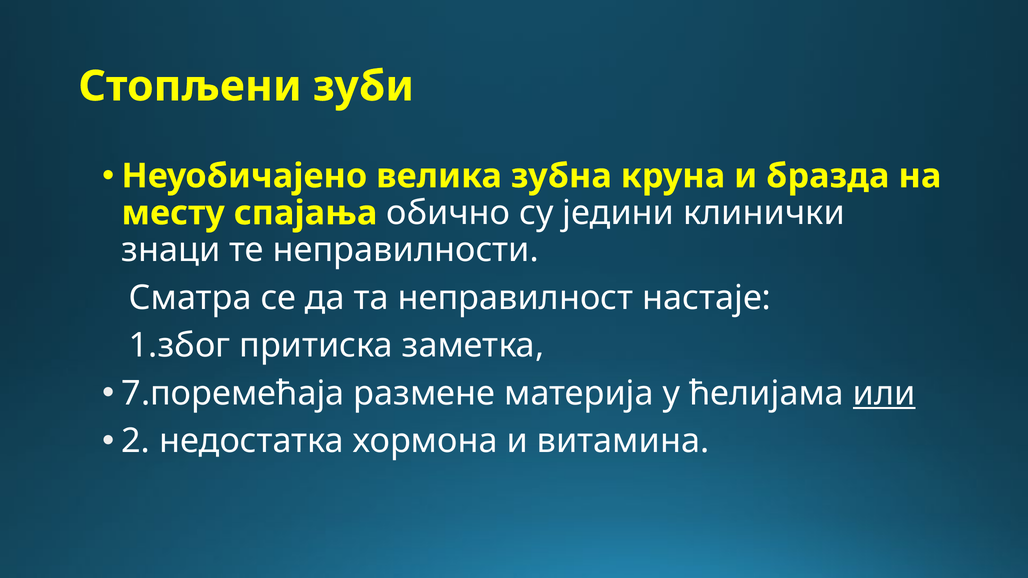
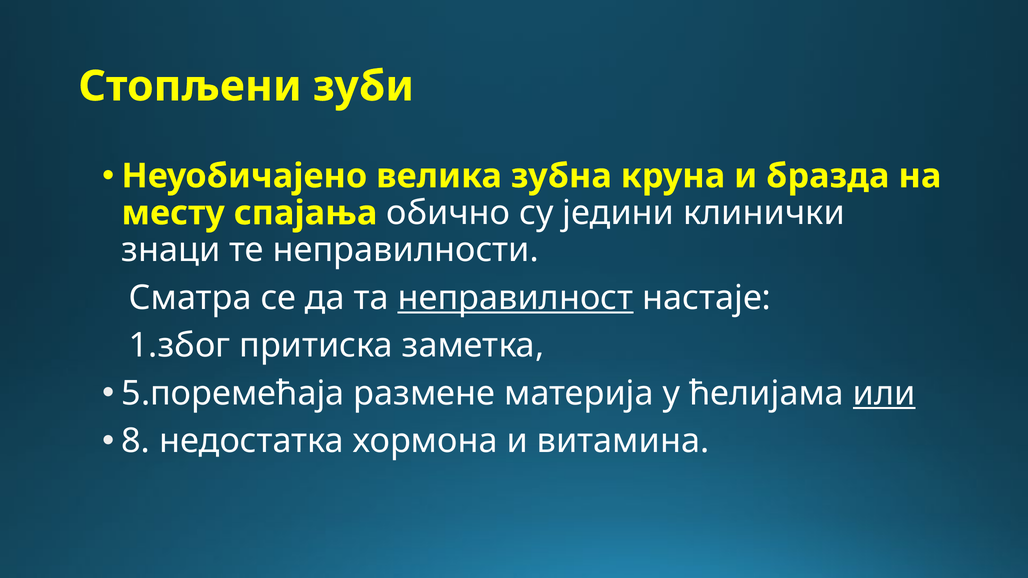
неправилност underline: none -> present
7.поремећаја: 7.поремећаја -> 5.поремећаја
2: 2 -> 8
